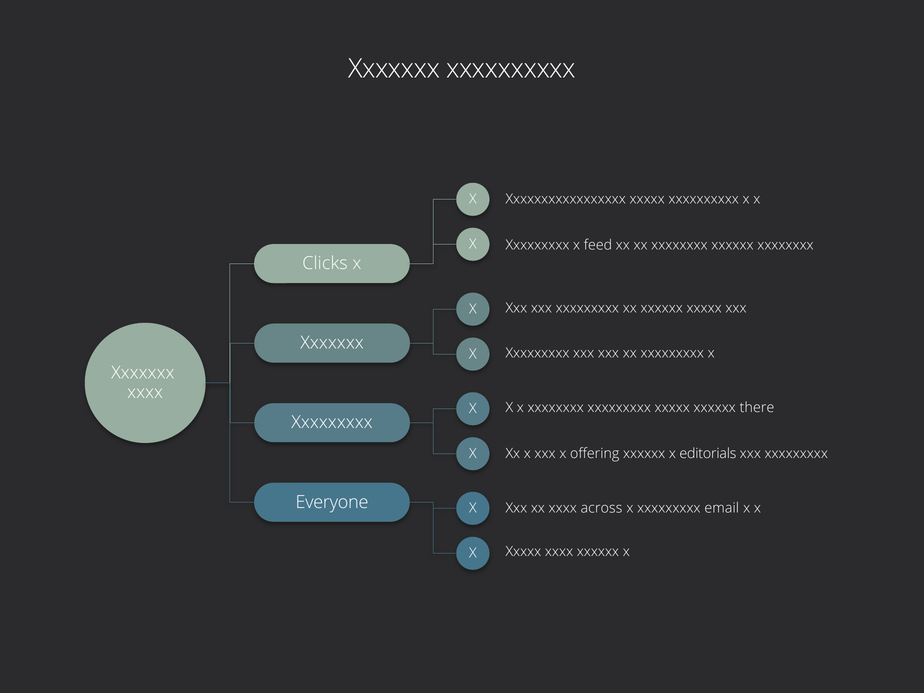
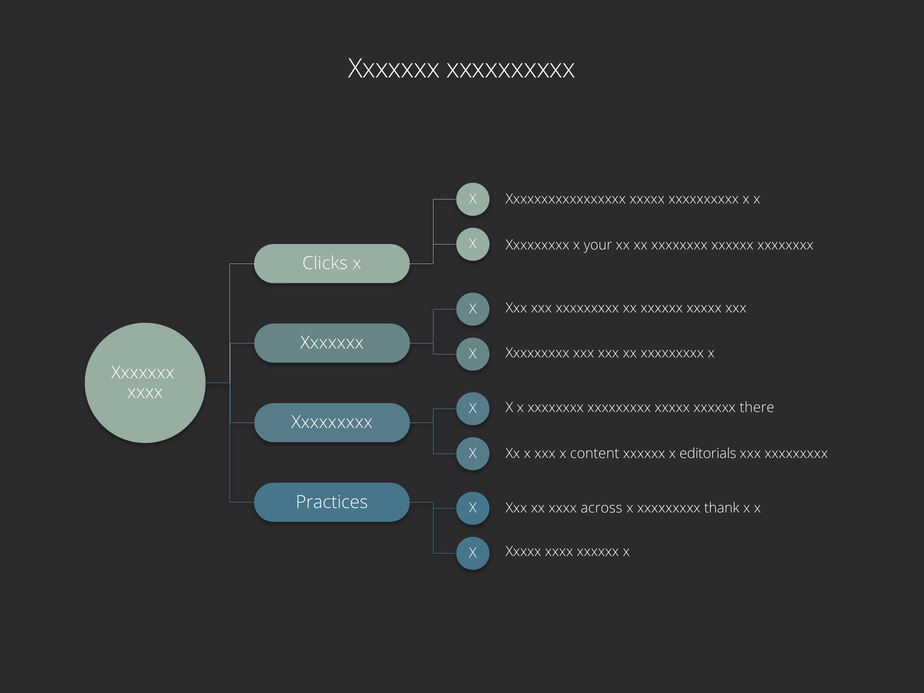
feed: feed -> your
offering: offering -> content
Everyone: Everyone -> Practices
email: email -> thank
